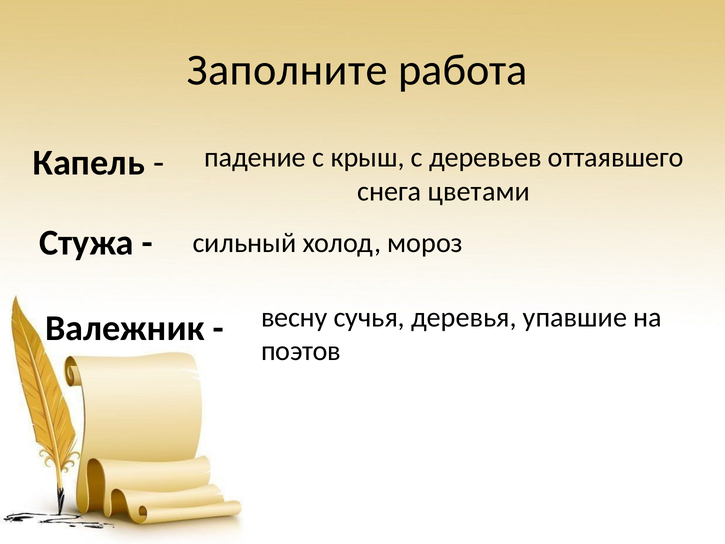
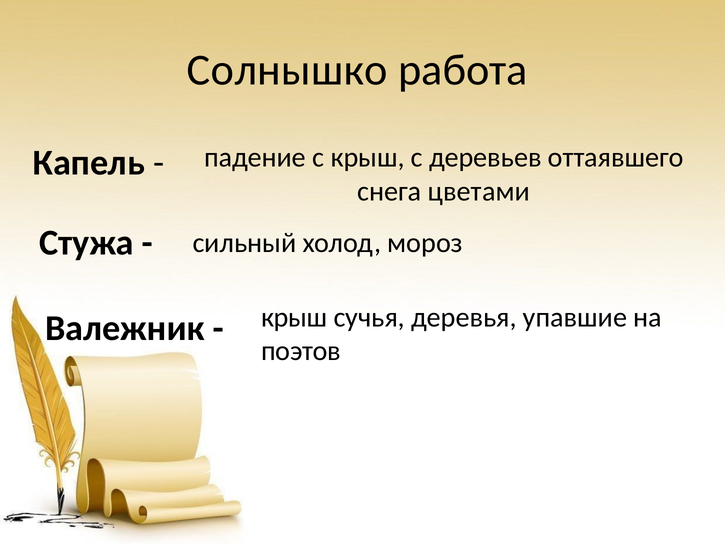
Заполните: Заполните -> Солнышко
весну at (294, 317): весну -> крыш
